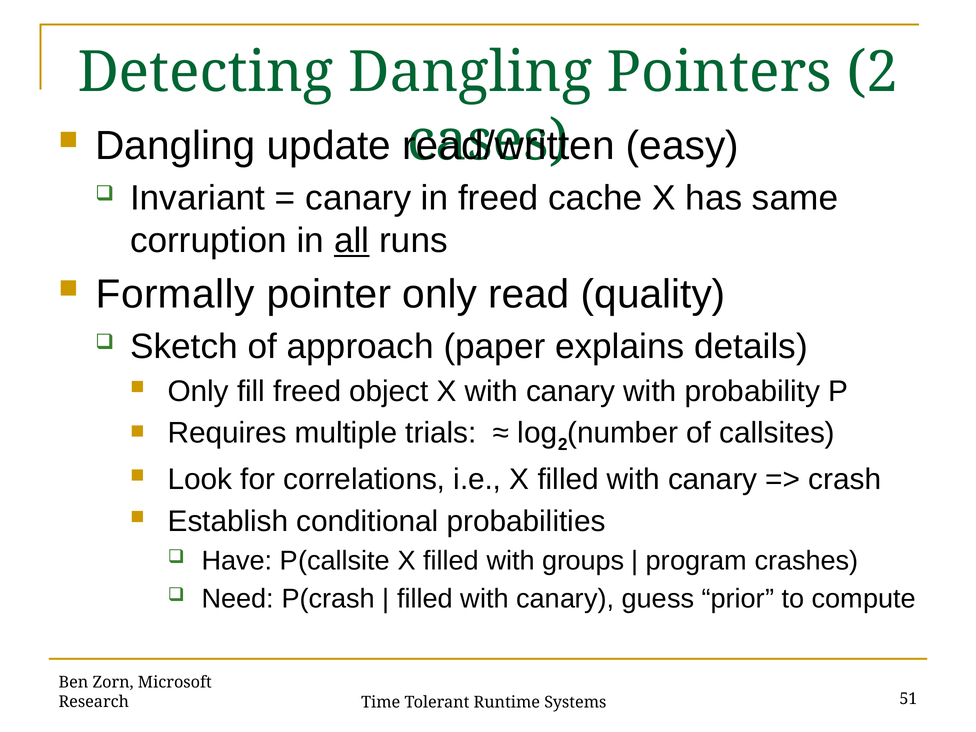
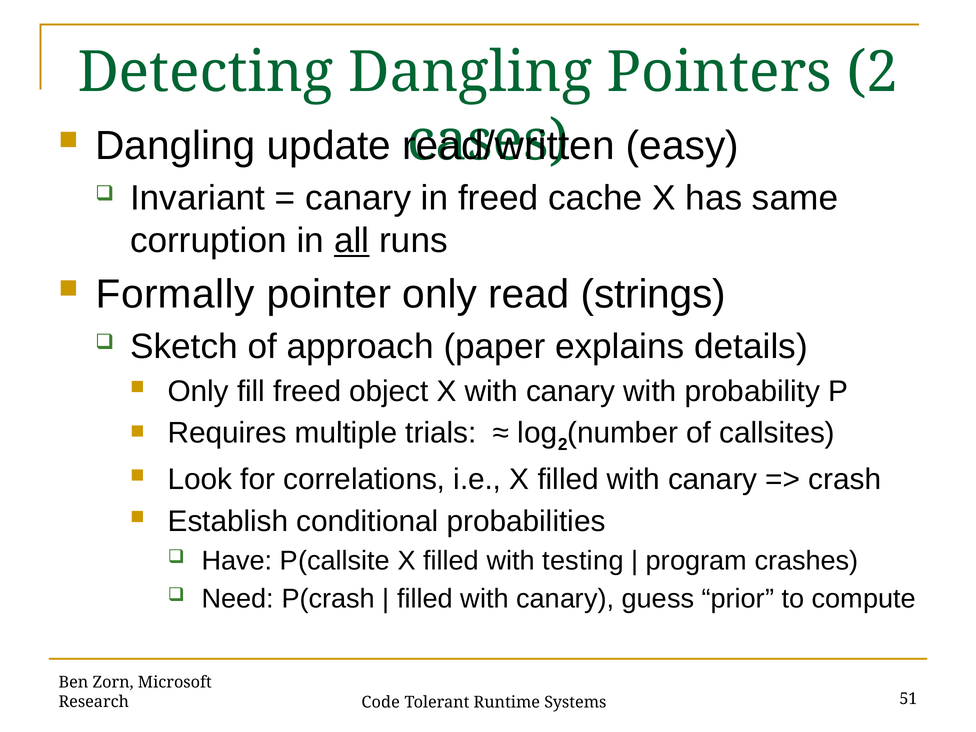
quality: quality -> strings
groups: groups -> testing
Time: Time -> Code
